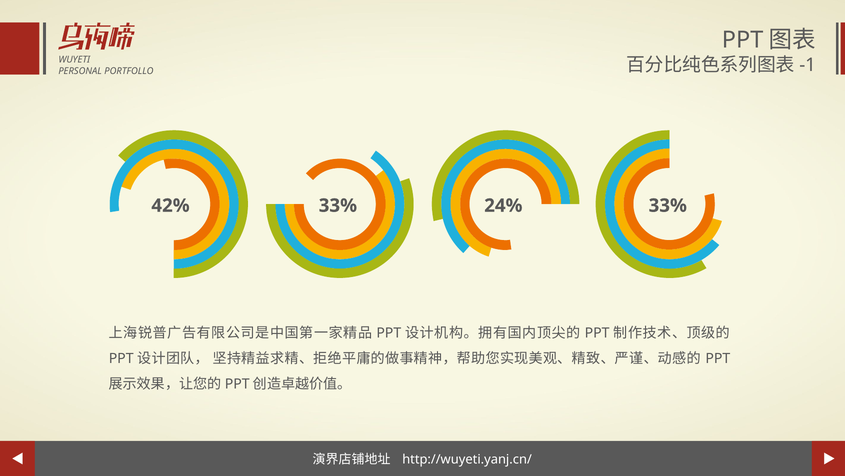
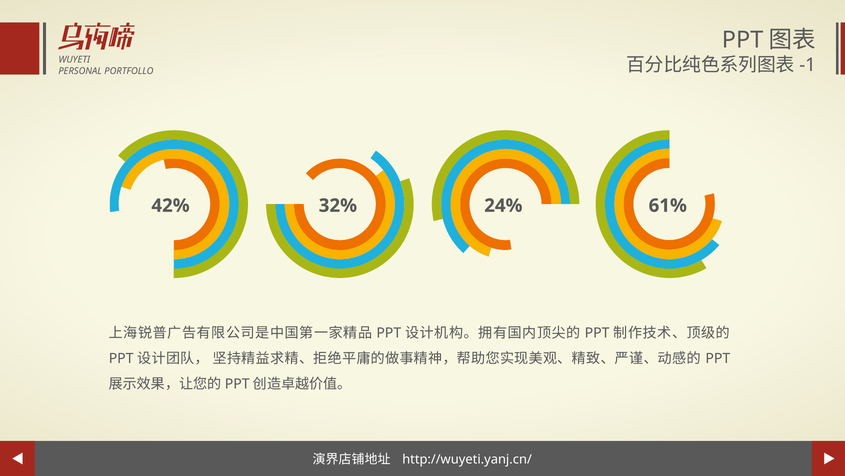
33% at (338, 205): 33% -> 32%
24% 33%: 33% -> 61%
